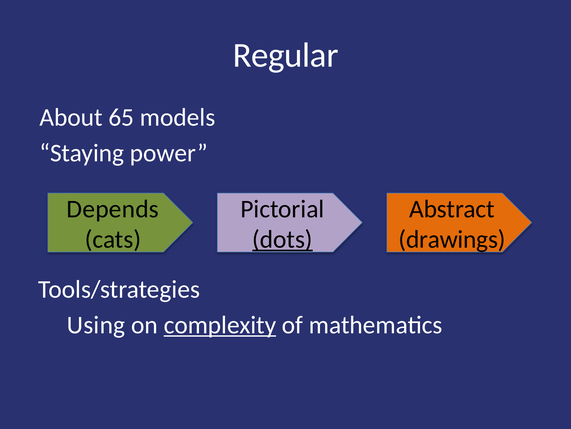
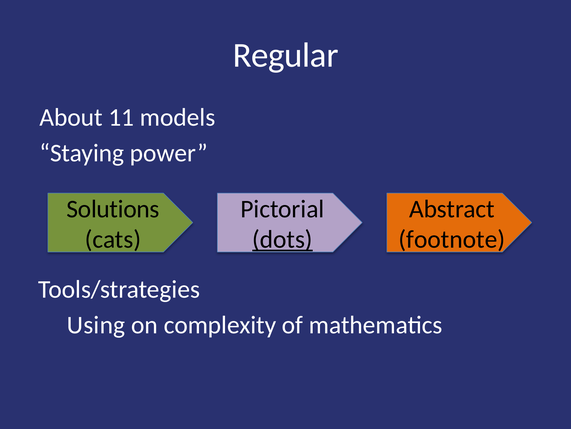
65: 65 -> 11
Depends: Depends -> Solutions
drawings: drawings -> footnote
complexity underline: present -> none
